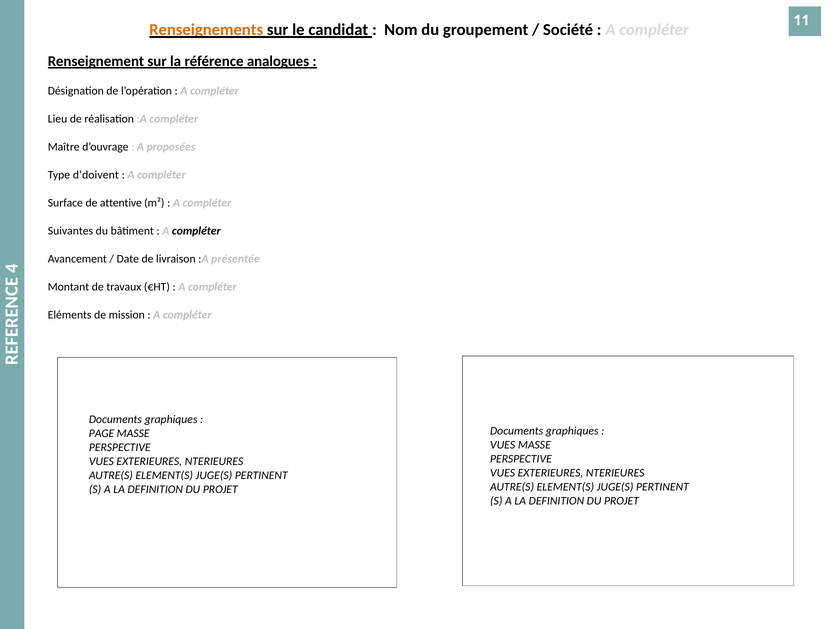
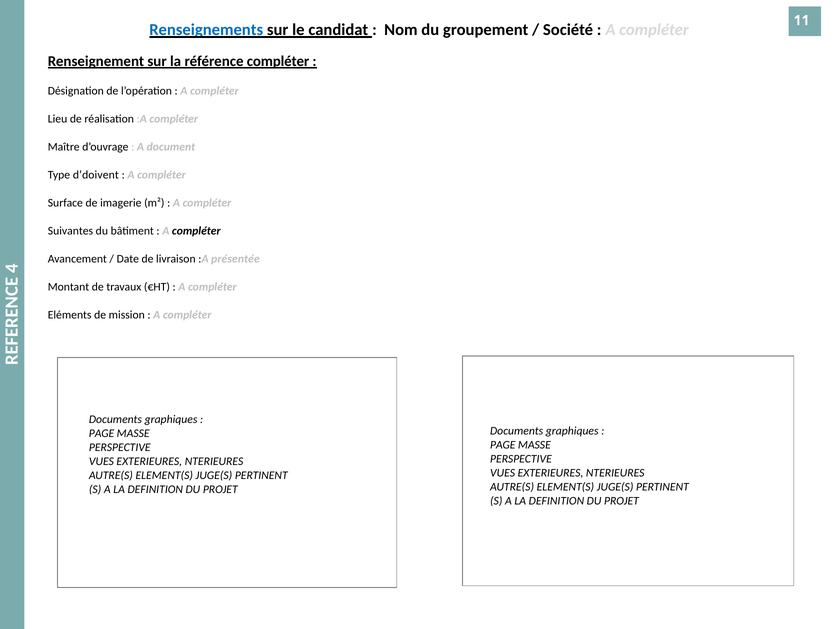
Renseignements colour: orange -> blue
référence analogues: analogues -> compléter
proposées: proposées -> document
attentive: attentive -> imagerie
VUES at (503, 445): VUES -> PAGE
